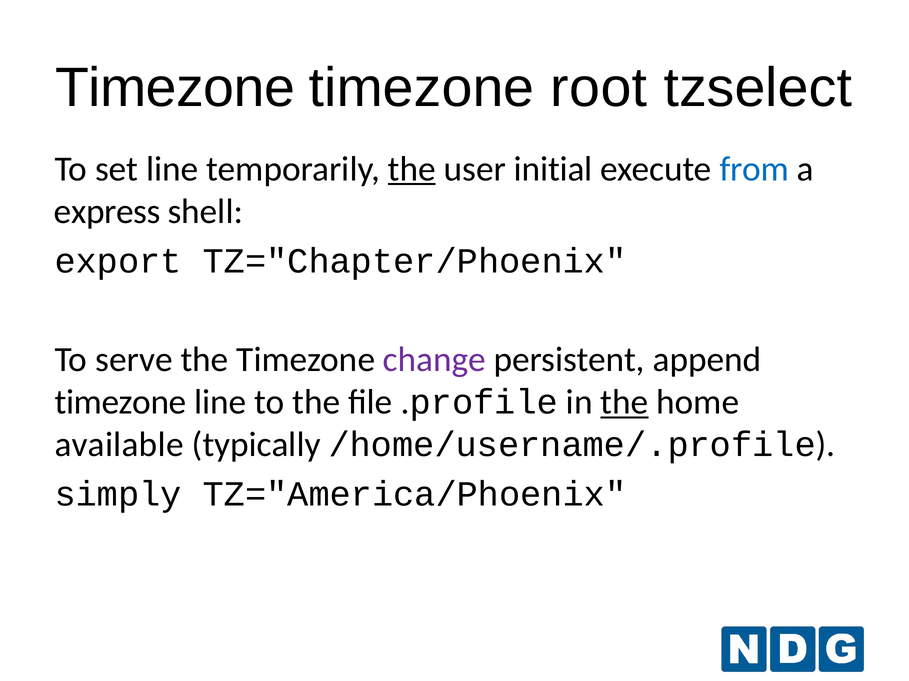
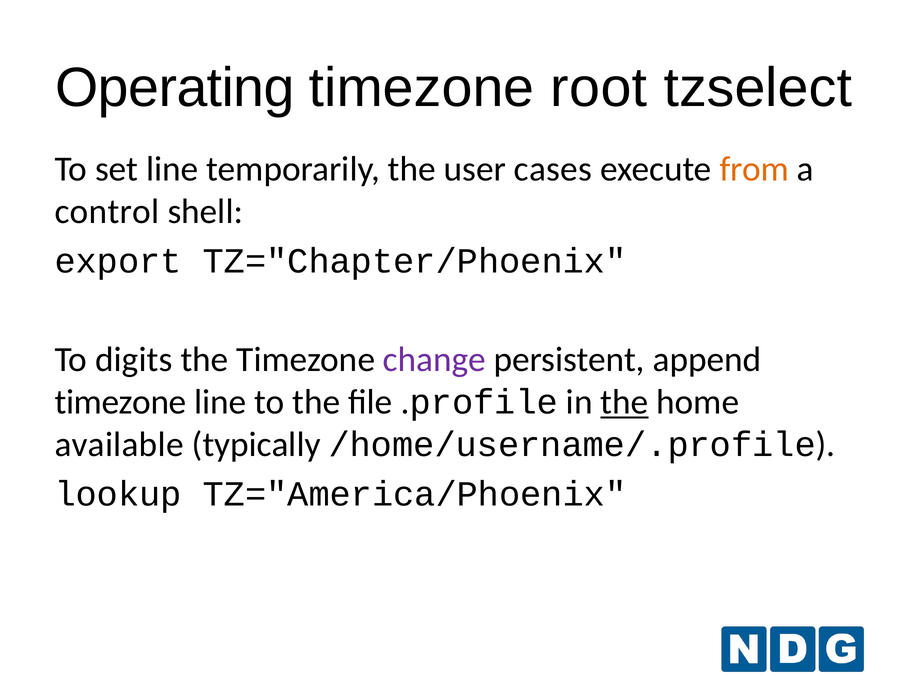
Timezone at (175, 88): Timezone -> Operating
the at (412, 169) underline: present -> none
initial: initial -> cases
from colour: blue -> orange
express: express -> control
serve: serve -> digits
simply: simply -> lookup
